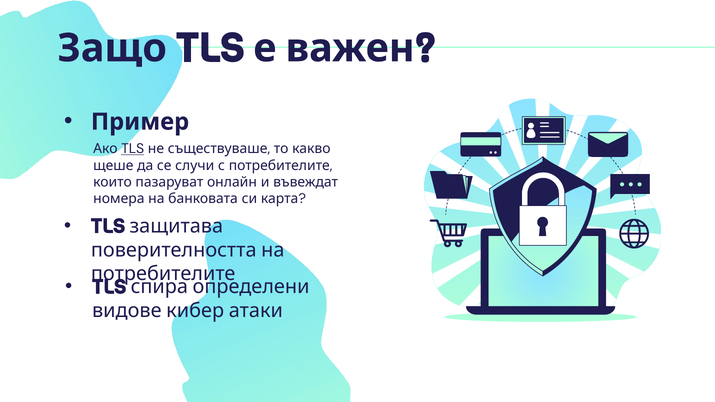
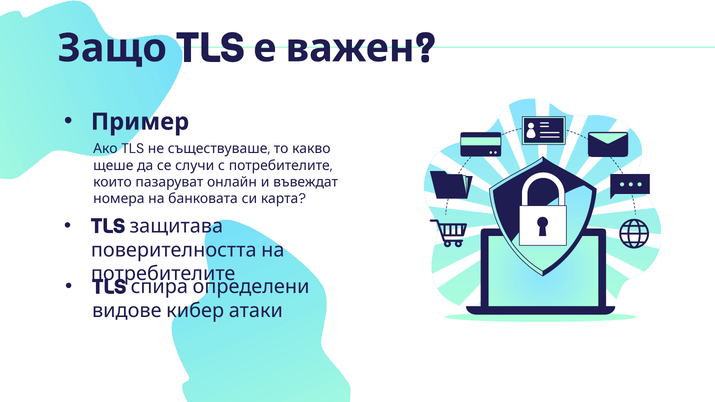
TLS at (133, 149) underline: present -> none
